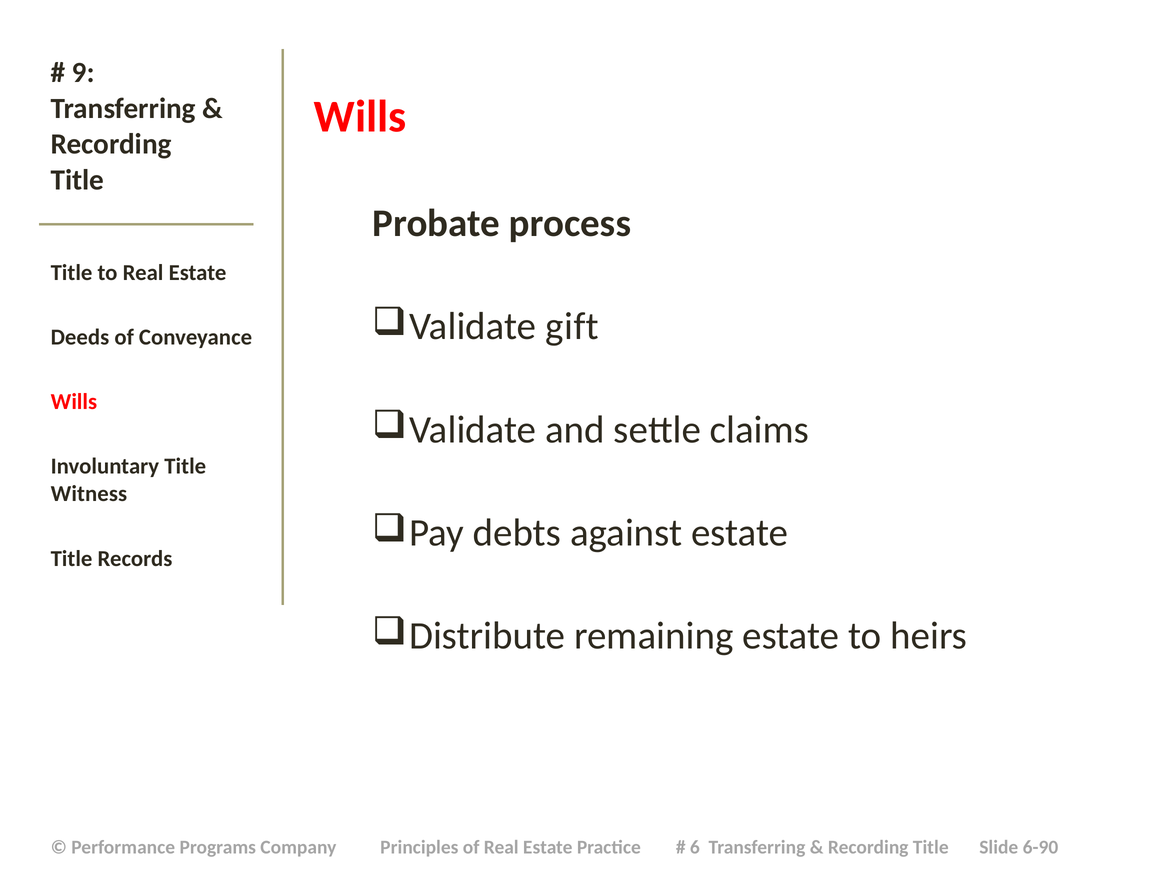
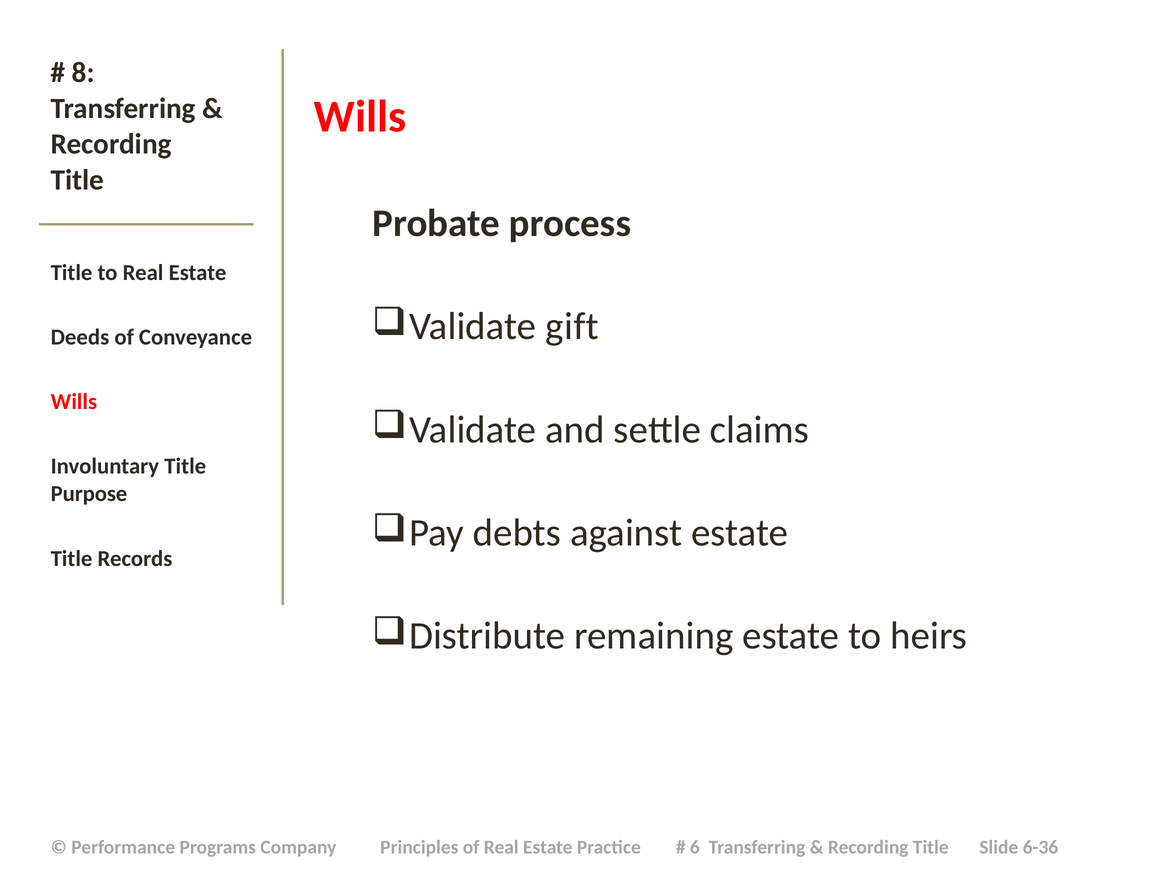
9: 9 -> 8
Witness: Witness -> Purpose
6-90: 6-90 -> 6-36
